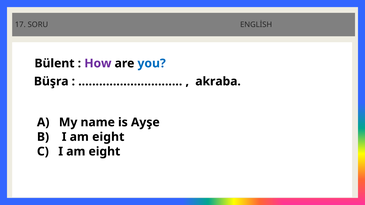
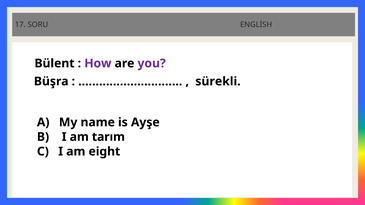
you colour: blue -> purple
akraba: akraba -> sürekli
B I am eight: eight -> tarım
